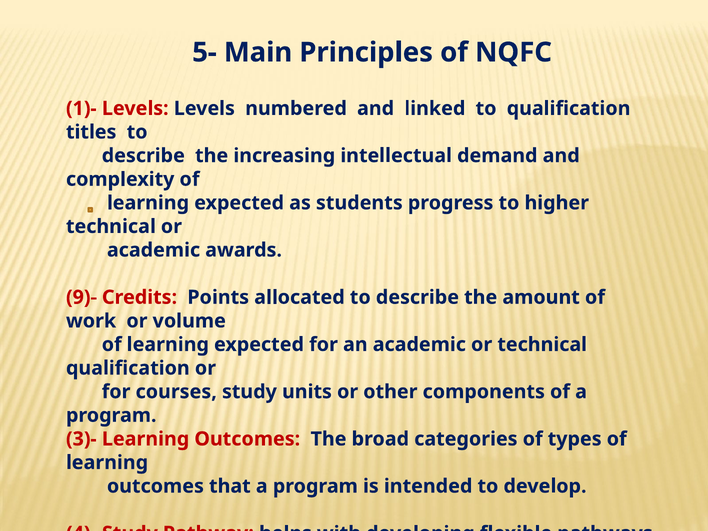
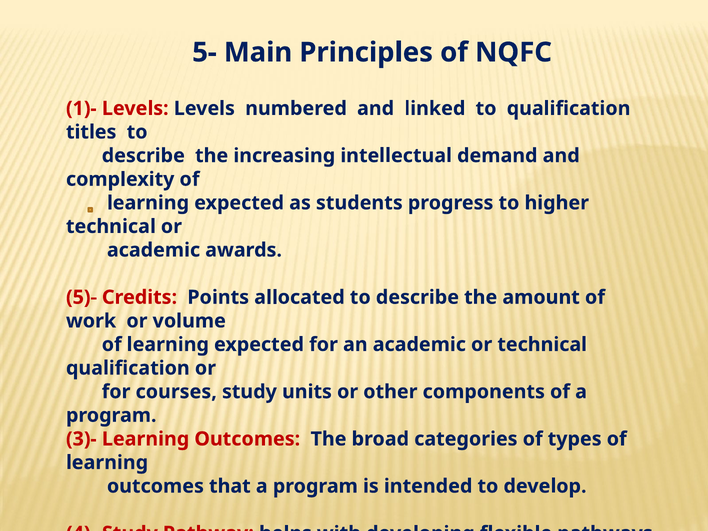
9)-: 9)- -> 5)-
